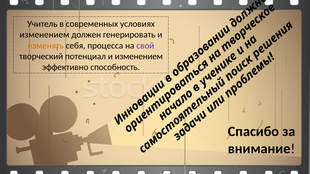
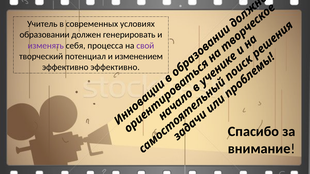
изменением at (44, 35): изменением -> образовании
изменять colour: orange -> purple
эффективно способность: способность -> эффективно
